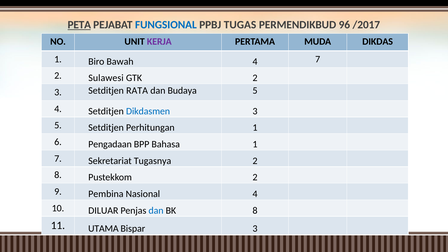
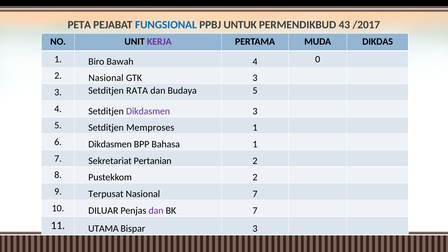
PETA underline: present -> none
TUGAS: TUGAS -> UNTUK
96: 96 -> 43
4 7: 7 -> 0
2 Sulawesi: Sulawesi -> Nasional
GTK 2: 2 -> 3
Dikdasmen at (148, 111) colour: blue -> purple
Perhitungan: Perhitungan -> Memproses
6 Pengadaan: Pengadaan -> Dikdasmen
Tugasnya: Tugasnya -> Pertanian
Pembina: Pembina -> Terpusat
Nasional 4: 4 -> 7
dan at (156, 211) colour: blue -> purple
BK 8: 8 -> 7
